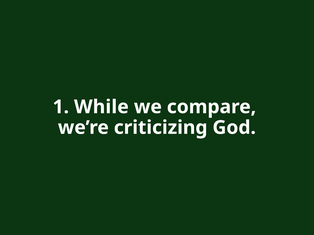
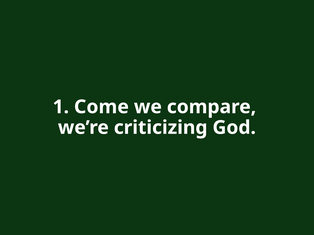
While: While -> Come
